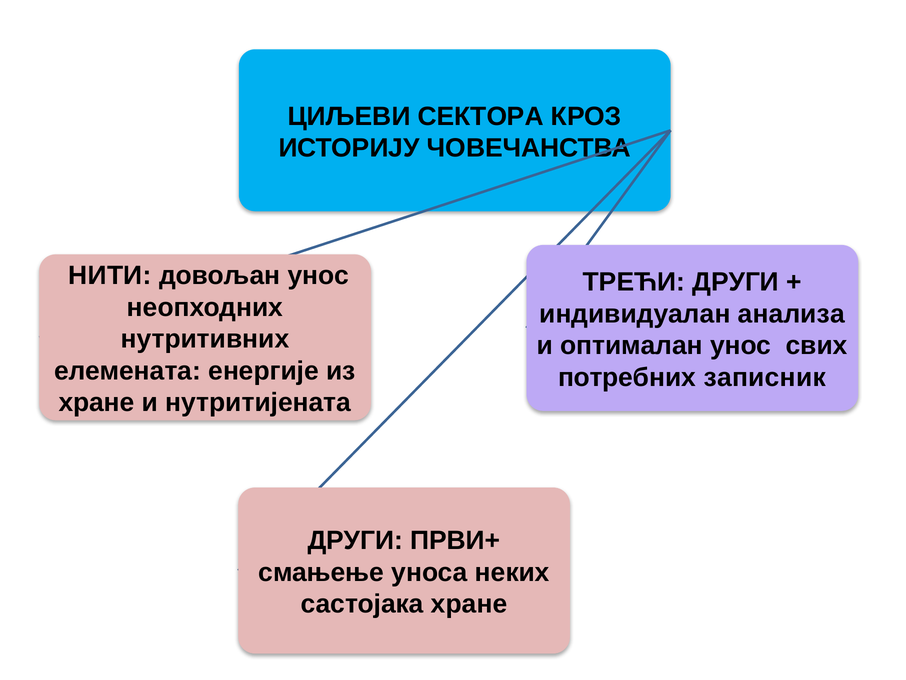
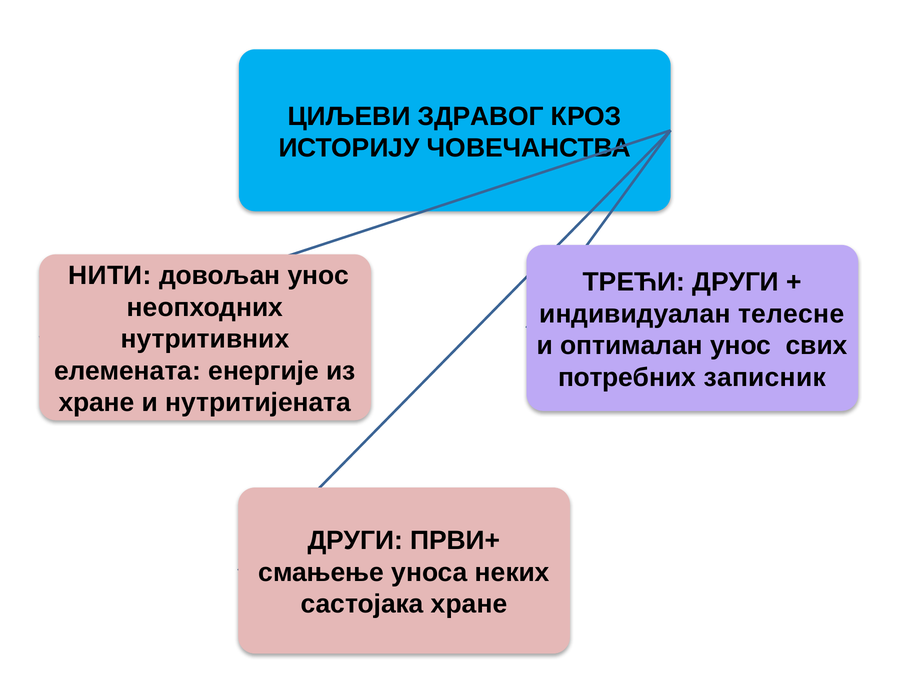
СЕКТОРА: СЕКТОРА -> ЗДРАВОГ
анализа: анализа -> телесне
